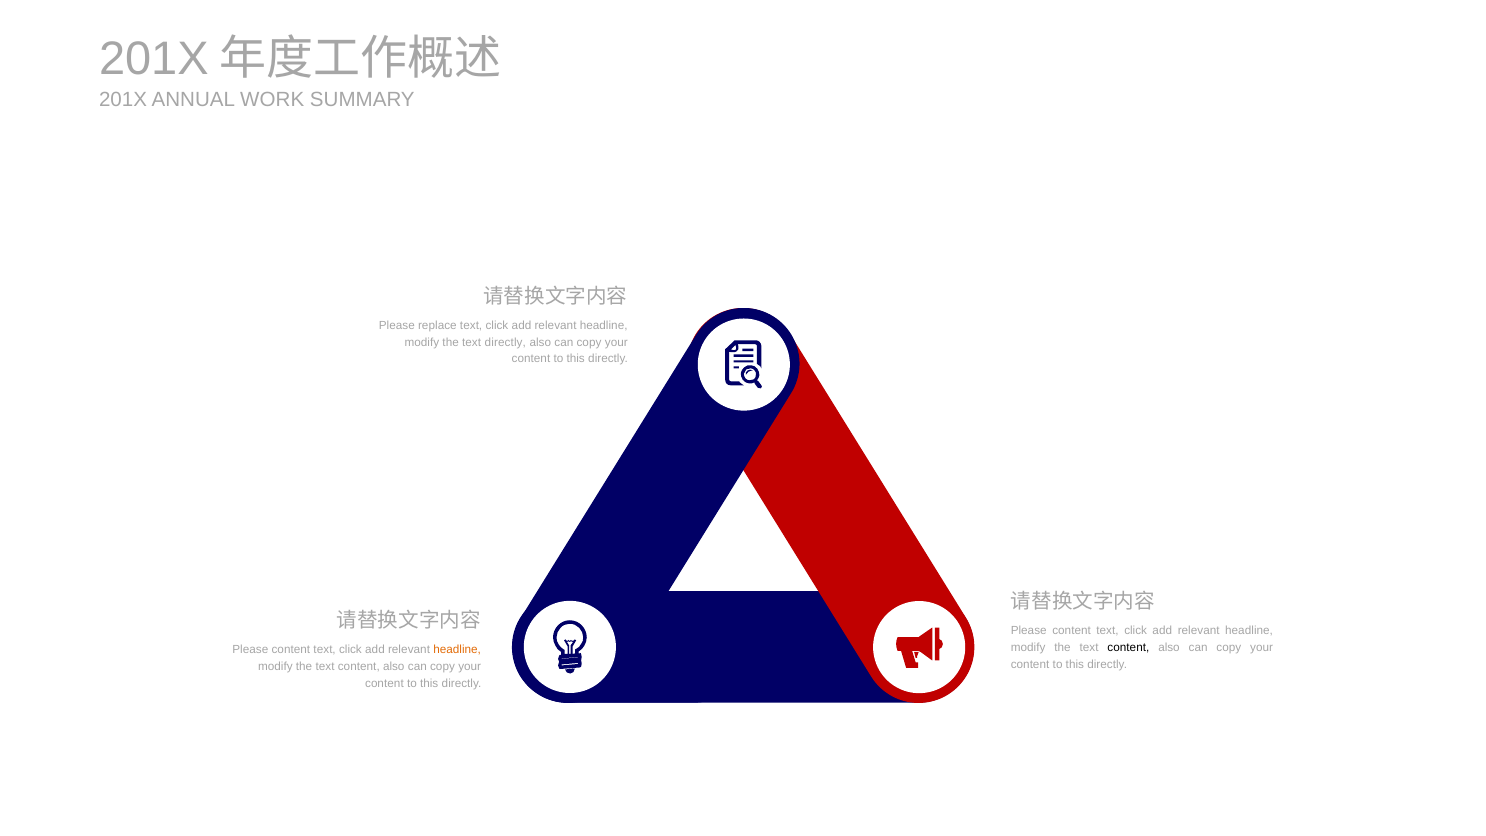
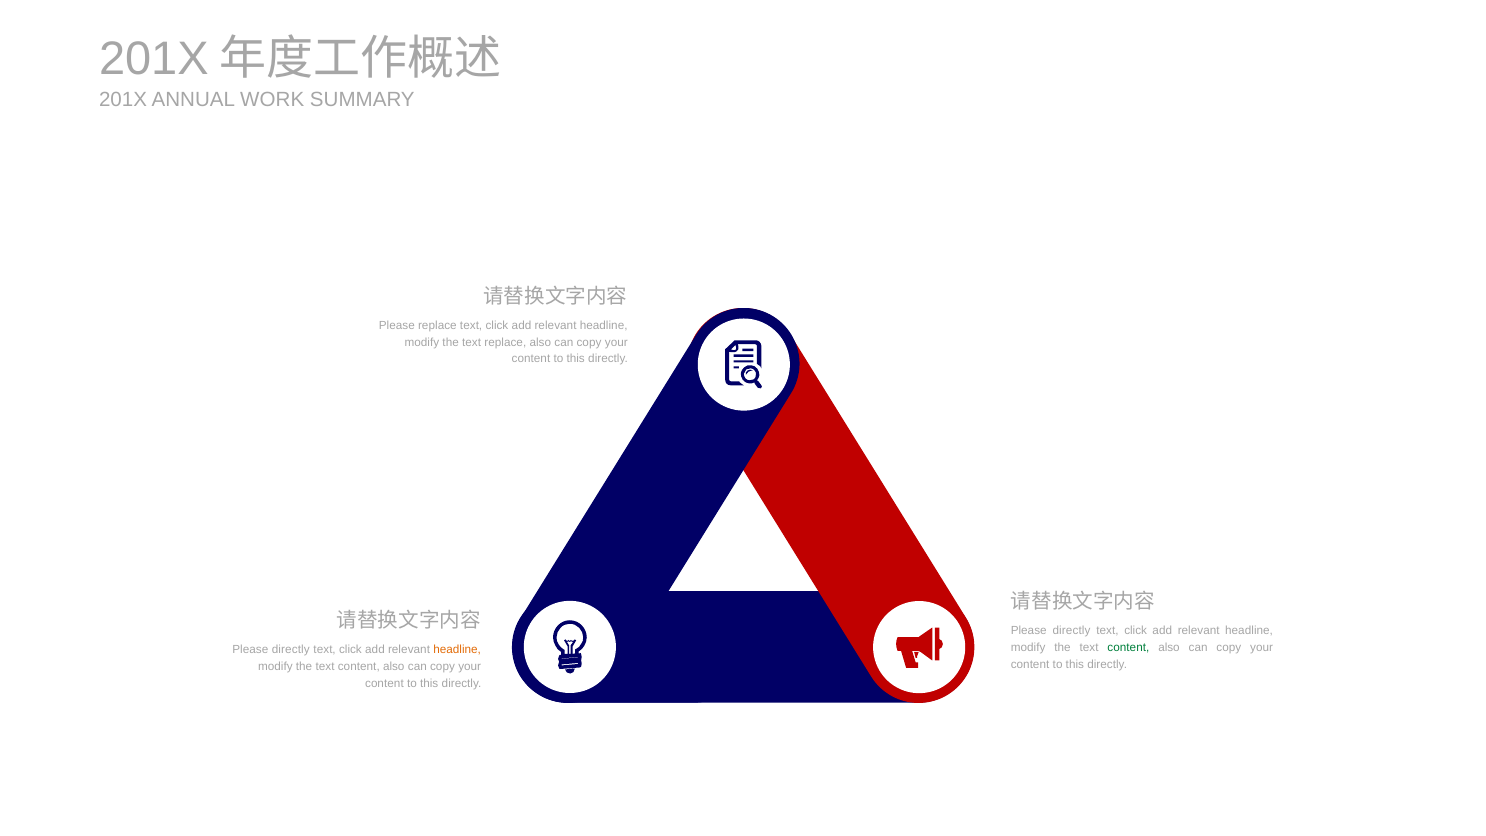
text directly: directly -> replace
content at (1072, 631): content -> directly
content at (1128, 647) colour: black -> green
content at (291, 650): content -> directly
